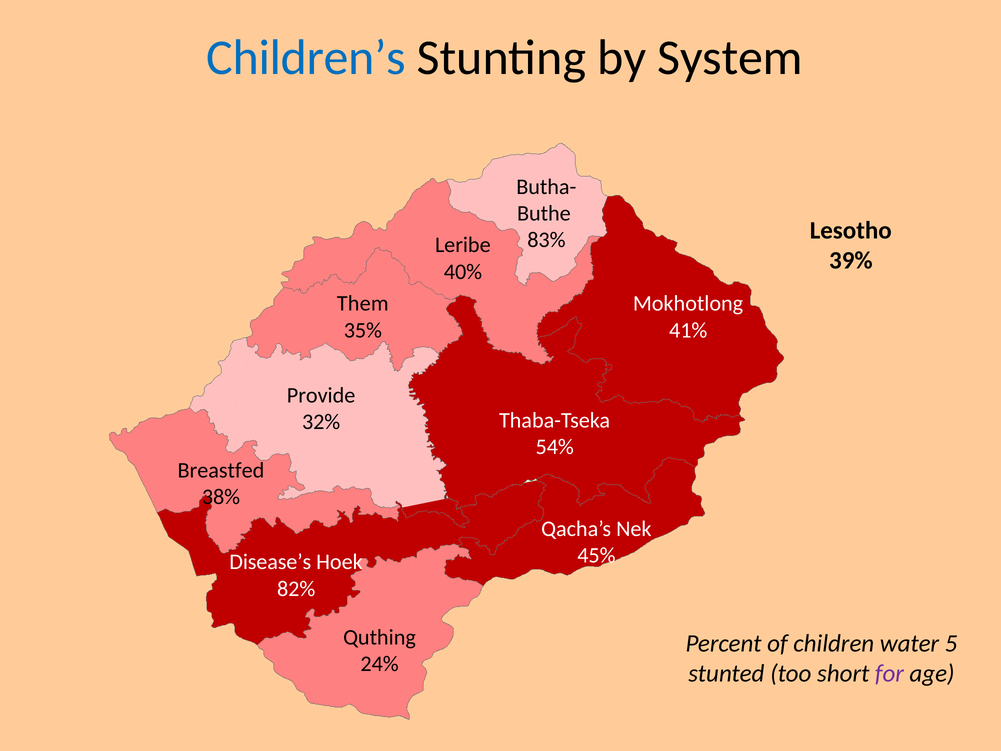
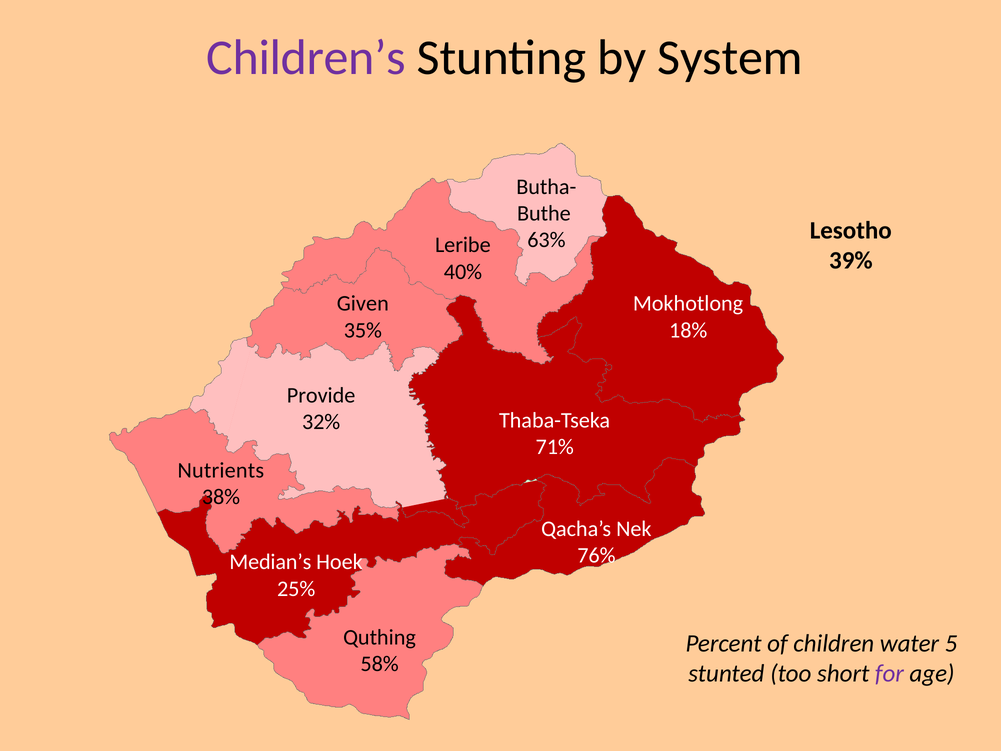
Children’s colour: blue -> purple
83%: 83% -> 63%
Them: Them -> Given
41%: 41% -> 18%
54%: 54% -> 71%
Breastfed: Breastfed -> Nutrients
45%: 45% -> 76%
Disease’s: Disease’s -> Median’s
82%: 82% -> 25%
24%: 24% -> 58%
